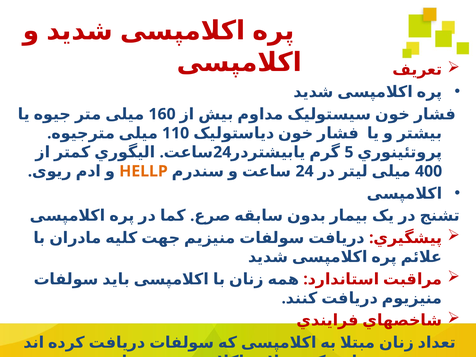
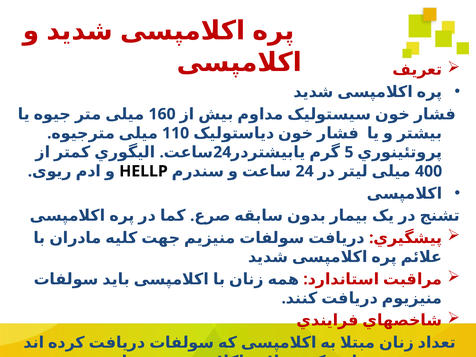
HELLP colour: orange -> black
